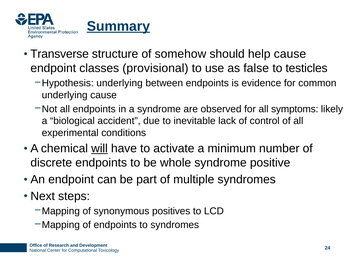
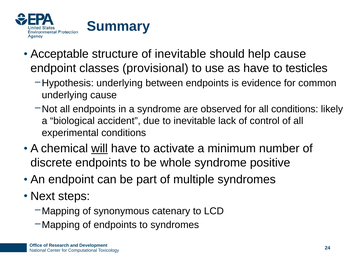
Summary underline: present -> none
Transverse: Transverse -> Acceptable
of somehow: somehow -> inevitable
as false: false -> have
all symptoms: symptoms -> conditions
positives: positives -> catenary
